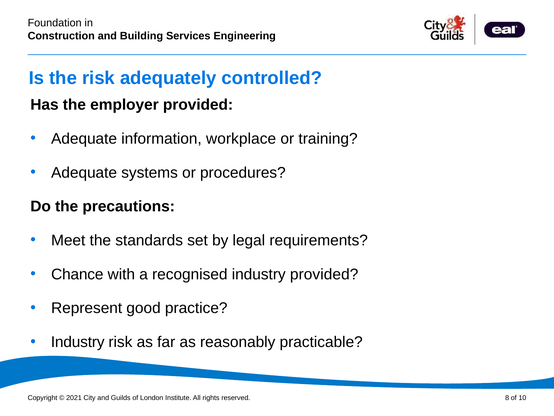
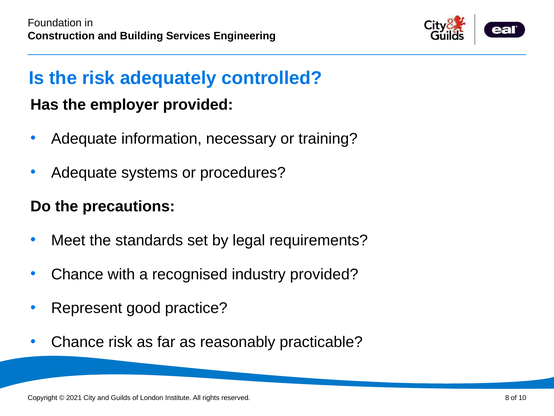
workplace: workplace -> necessary
Industry at (78, 342): Industry -> Chance
